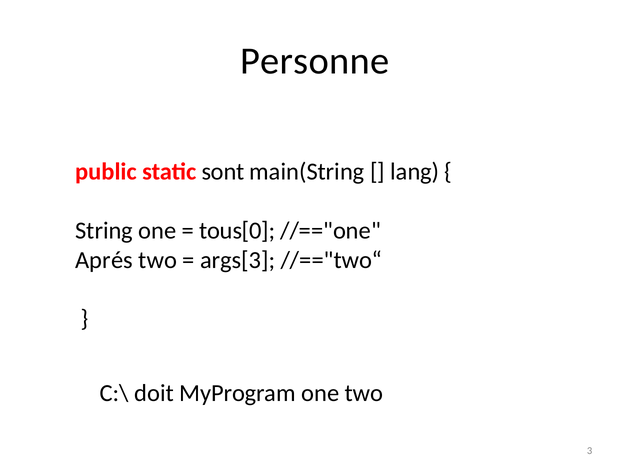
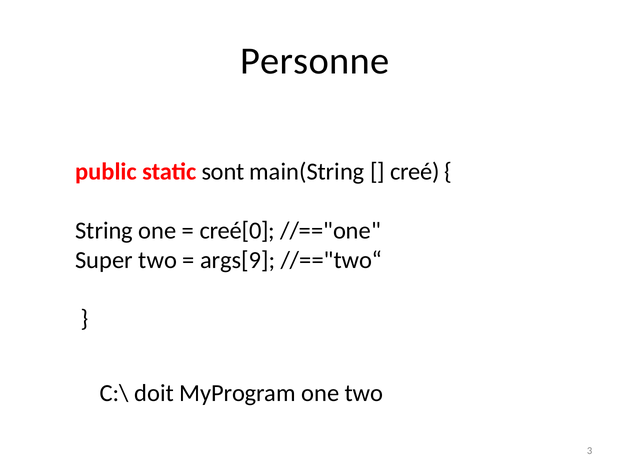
lang: lang -> creé
tous[0: tous[0 -> creé[0
Aprés: Aprés -> Super
args[3: args[3 -> args[9
